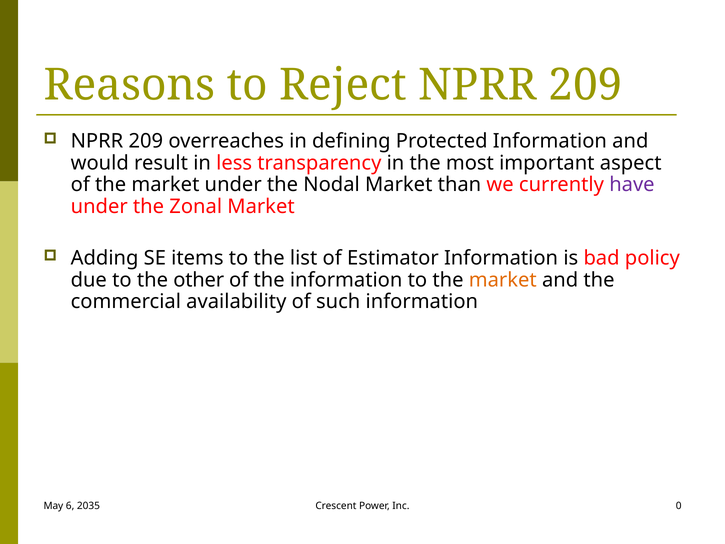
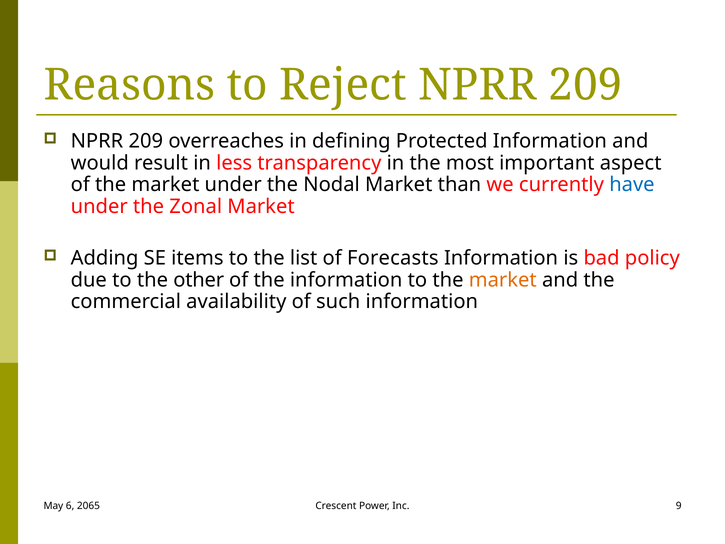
have colour: purple -> blue
Estimator: Estimator -> Forecasts
2035: 2035 -> 2065
0: 0 -> 9
